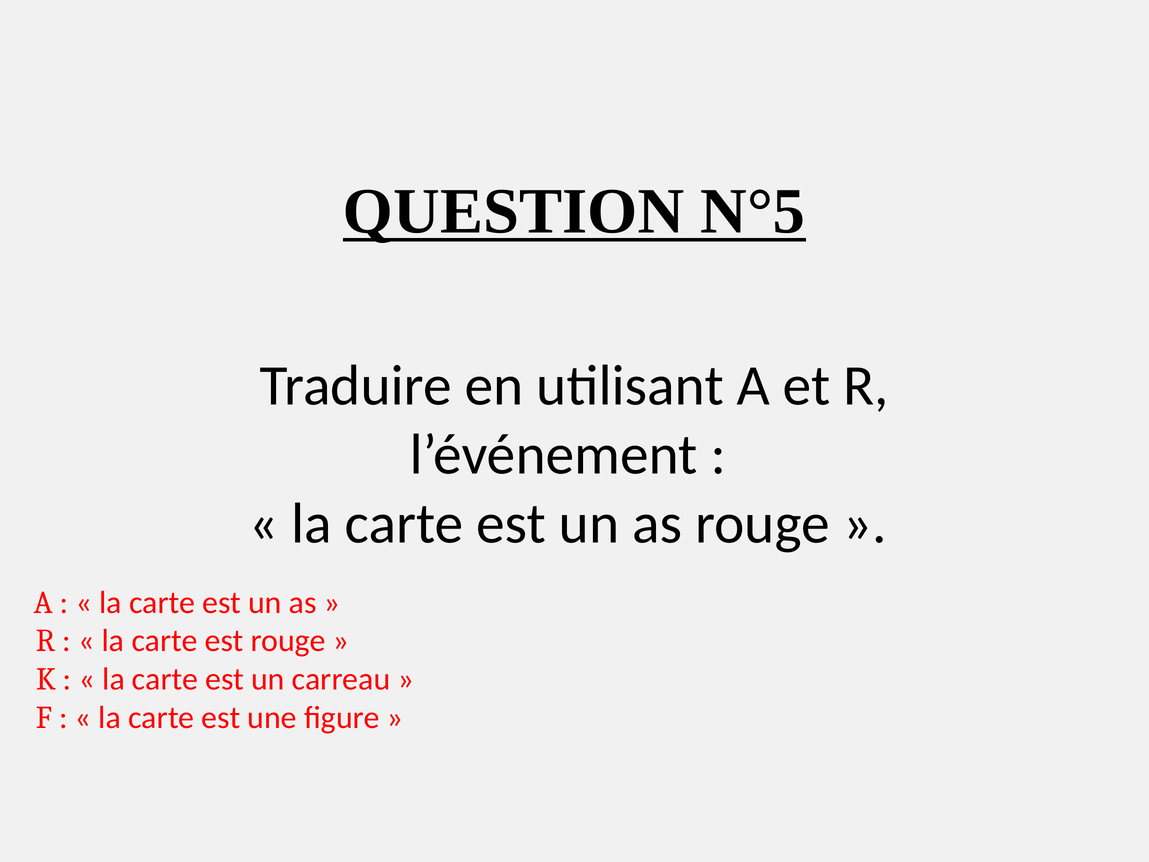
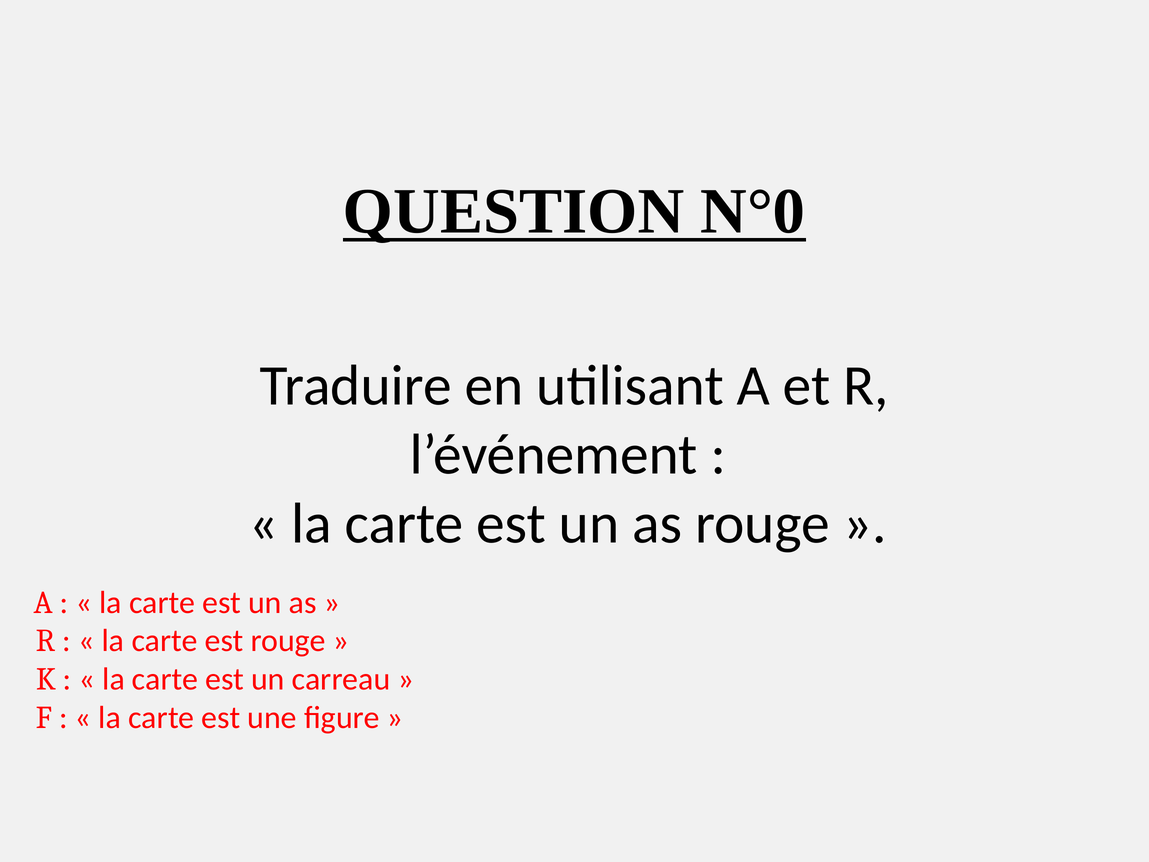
N°5: N°5 -> N°0
